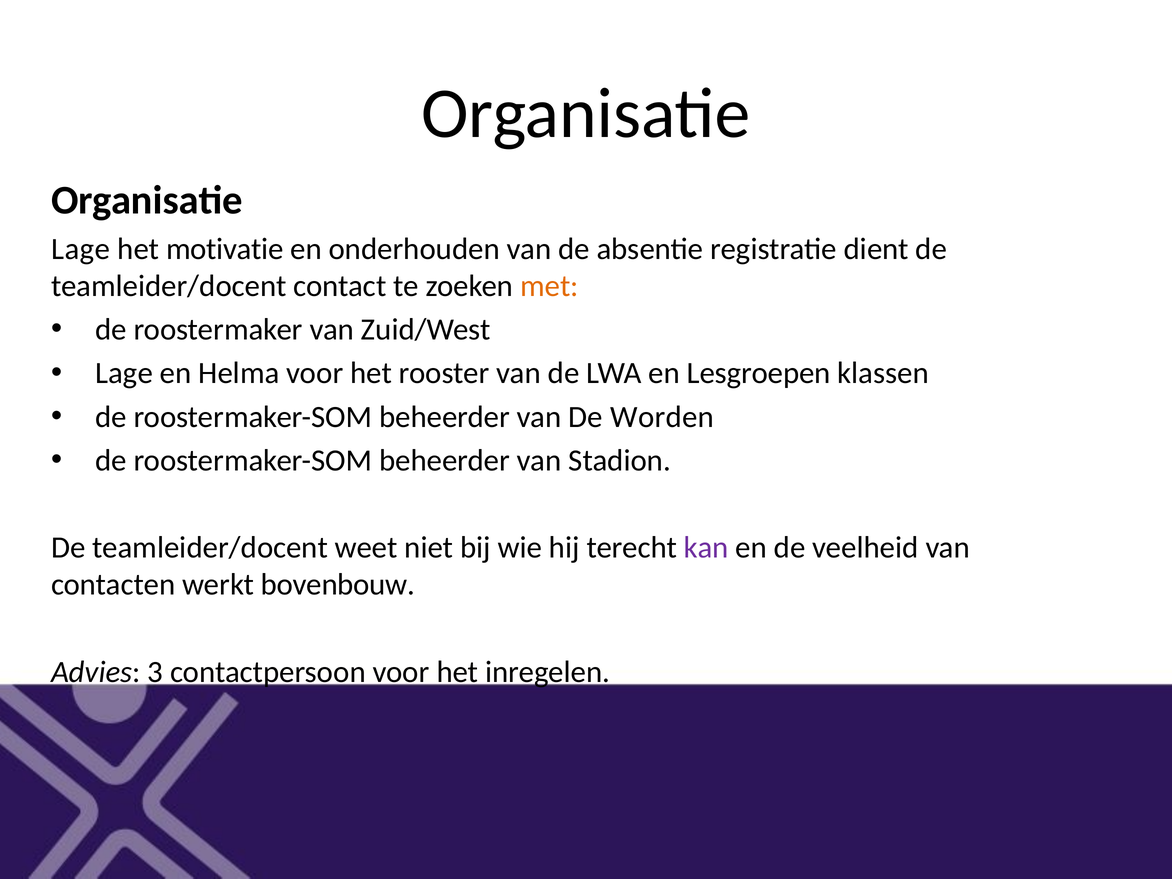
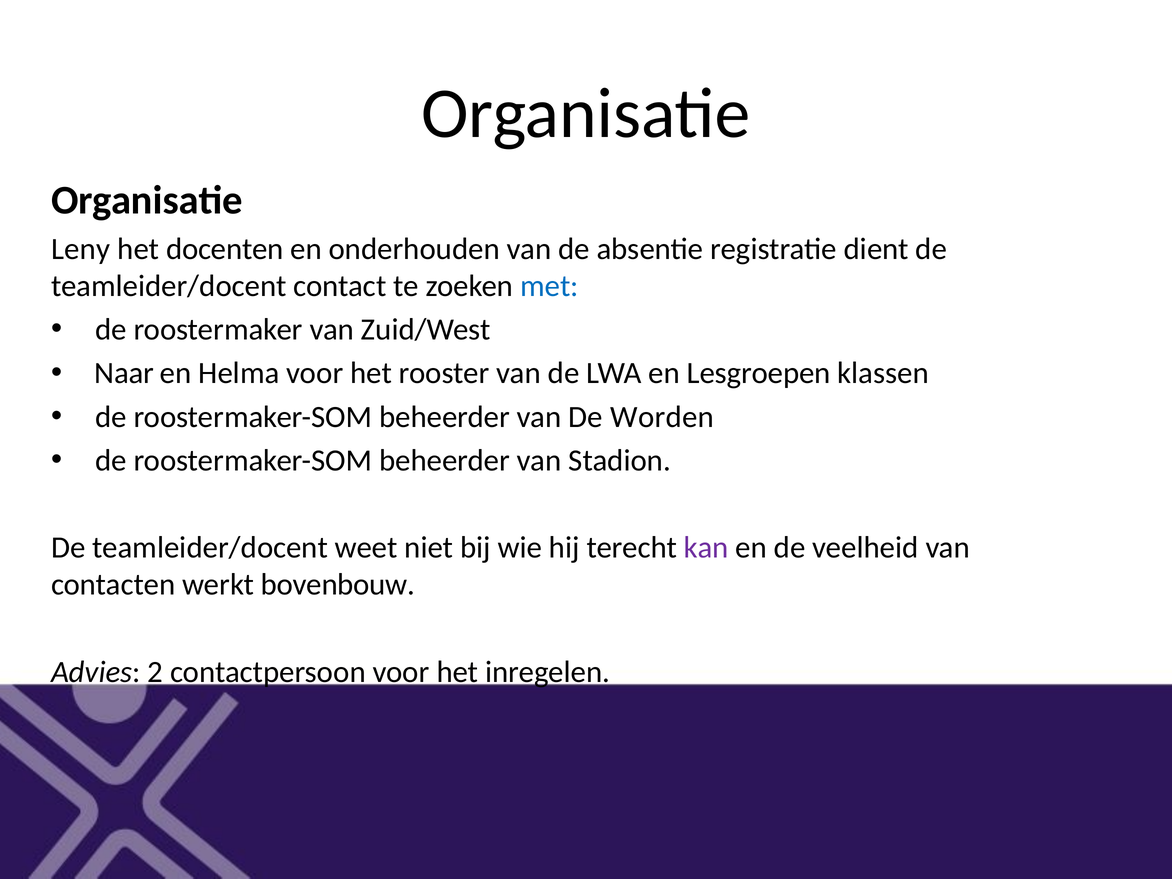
Lage at (81, 249): Lage -> Leny
motivatie: motivatie -> docenten
met colour: orange -> blue
Lage at (124, 373): Lage -> Naar
3: 3 -> 2
